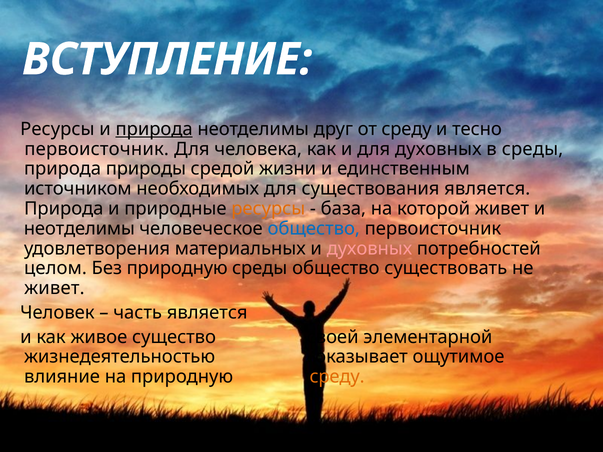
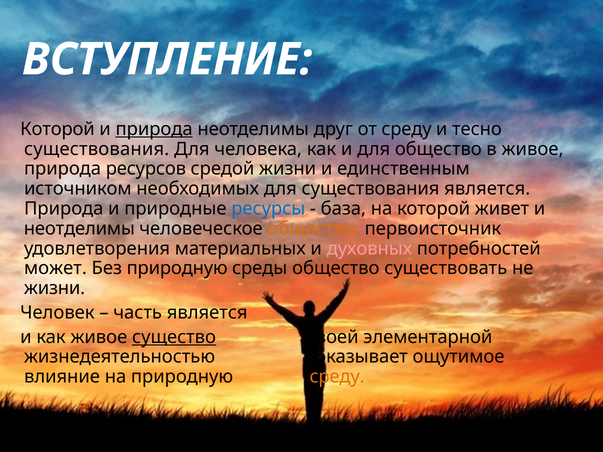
Ресурсы at (57, 129): Ресурсы -> Которой
первоисточник at (97, 149): первоисточник -> существования
для духовных: духовных -> общество
в среды: среды -> живое
природы: природы -> ресурсов
ресурсы at (268, 209) colour: orange -> blue
общество at (314, 229) colour: blue -> orange
целом: целом -> может
живет at (54, 288): живет -> жизни
существо underline: none -> present
